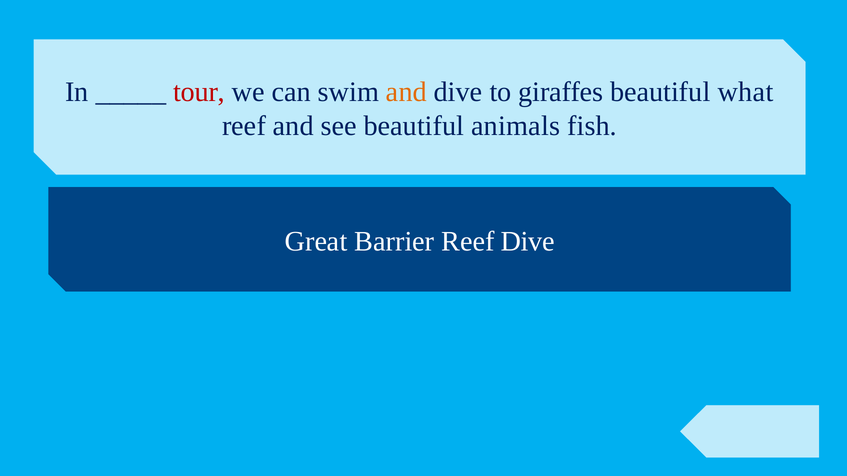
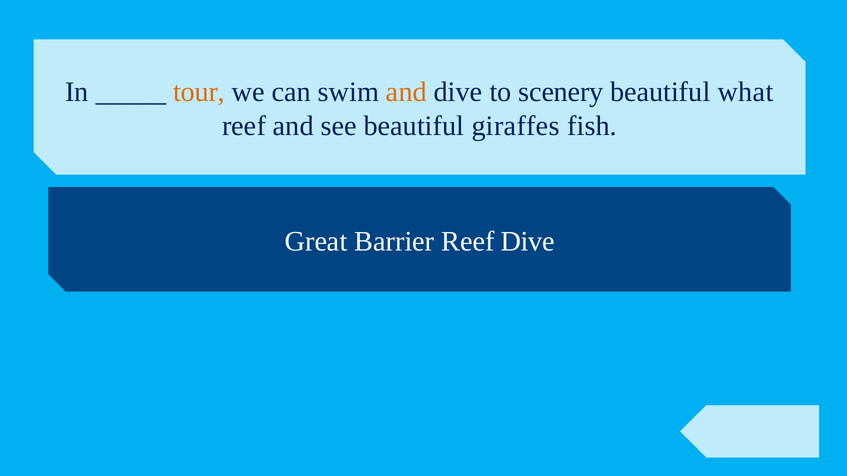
tour colour: red -> orange
giraffes: giraffes -> scenery
animals: animals -> giraffes
